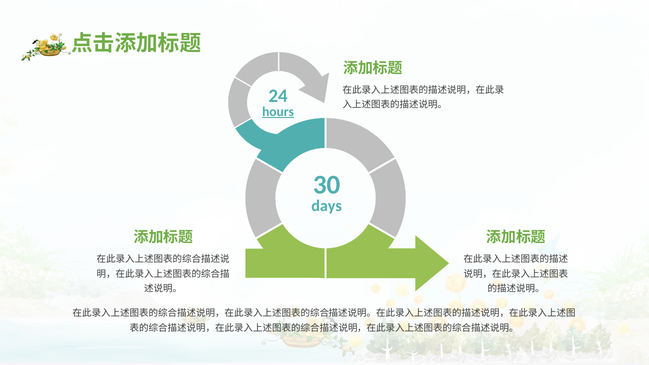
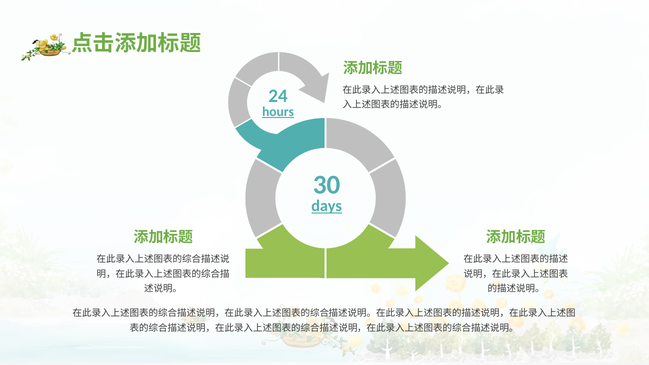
days underline: none -> present
